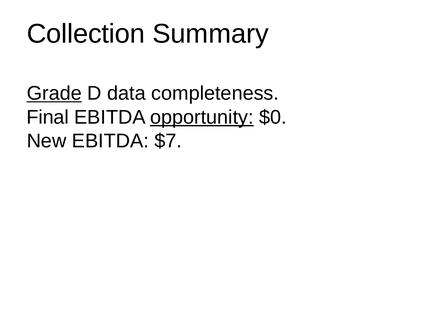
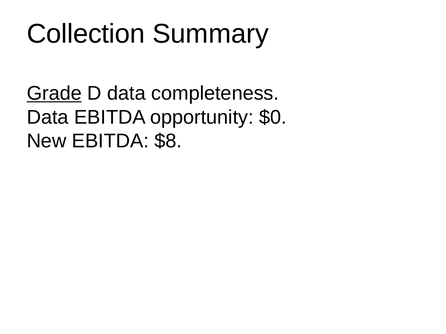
Final at (48, 117): Final -> Data
opportunity underline: present -> none
$7: $7 -> $8
